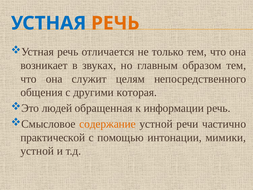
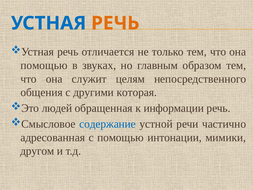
возникает at (44, 65): возникает -> помощью
содержание colour: orange -> blue
практической: практической -> адресованная
устной at (37, 151): устной -> другом
